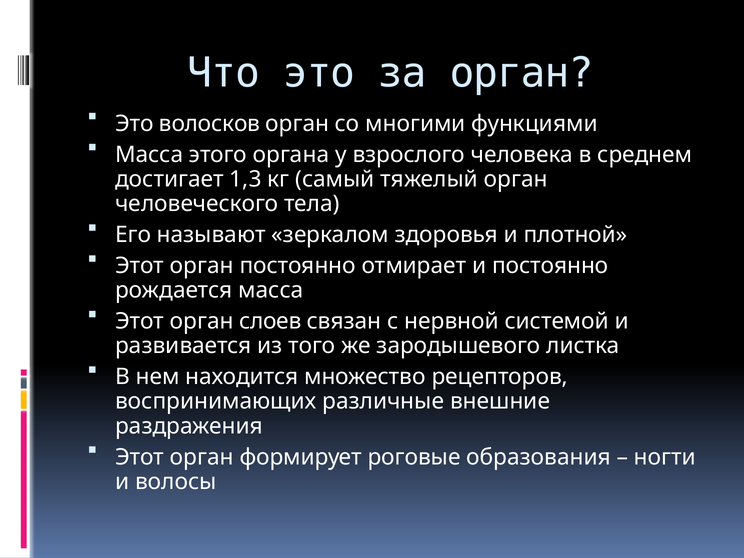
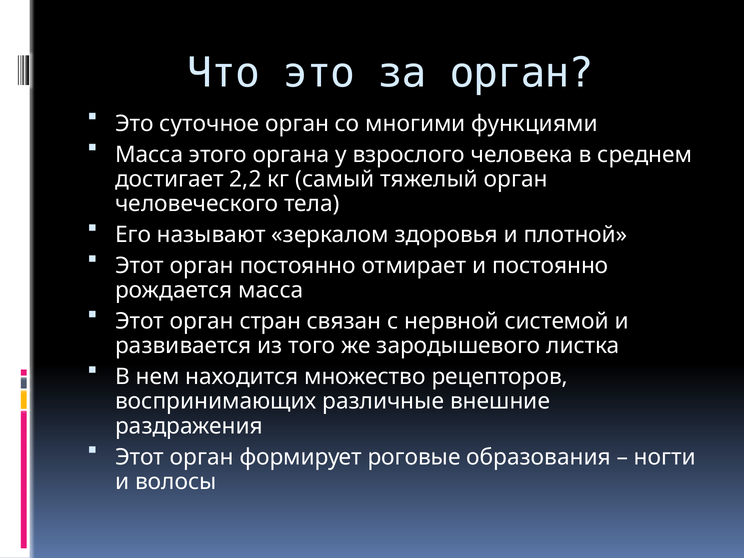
волосков: волосков -> суточное
1,3: 1,3 -> 2,2
слоев: слоев -> стран
